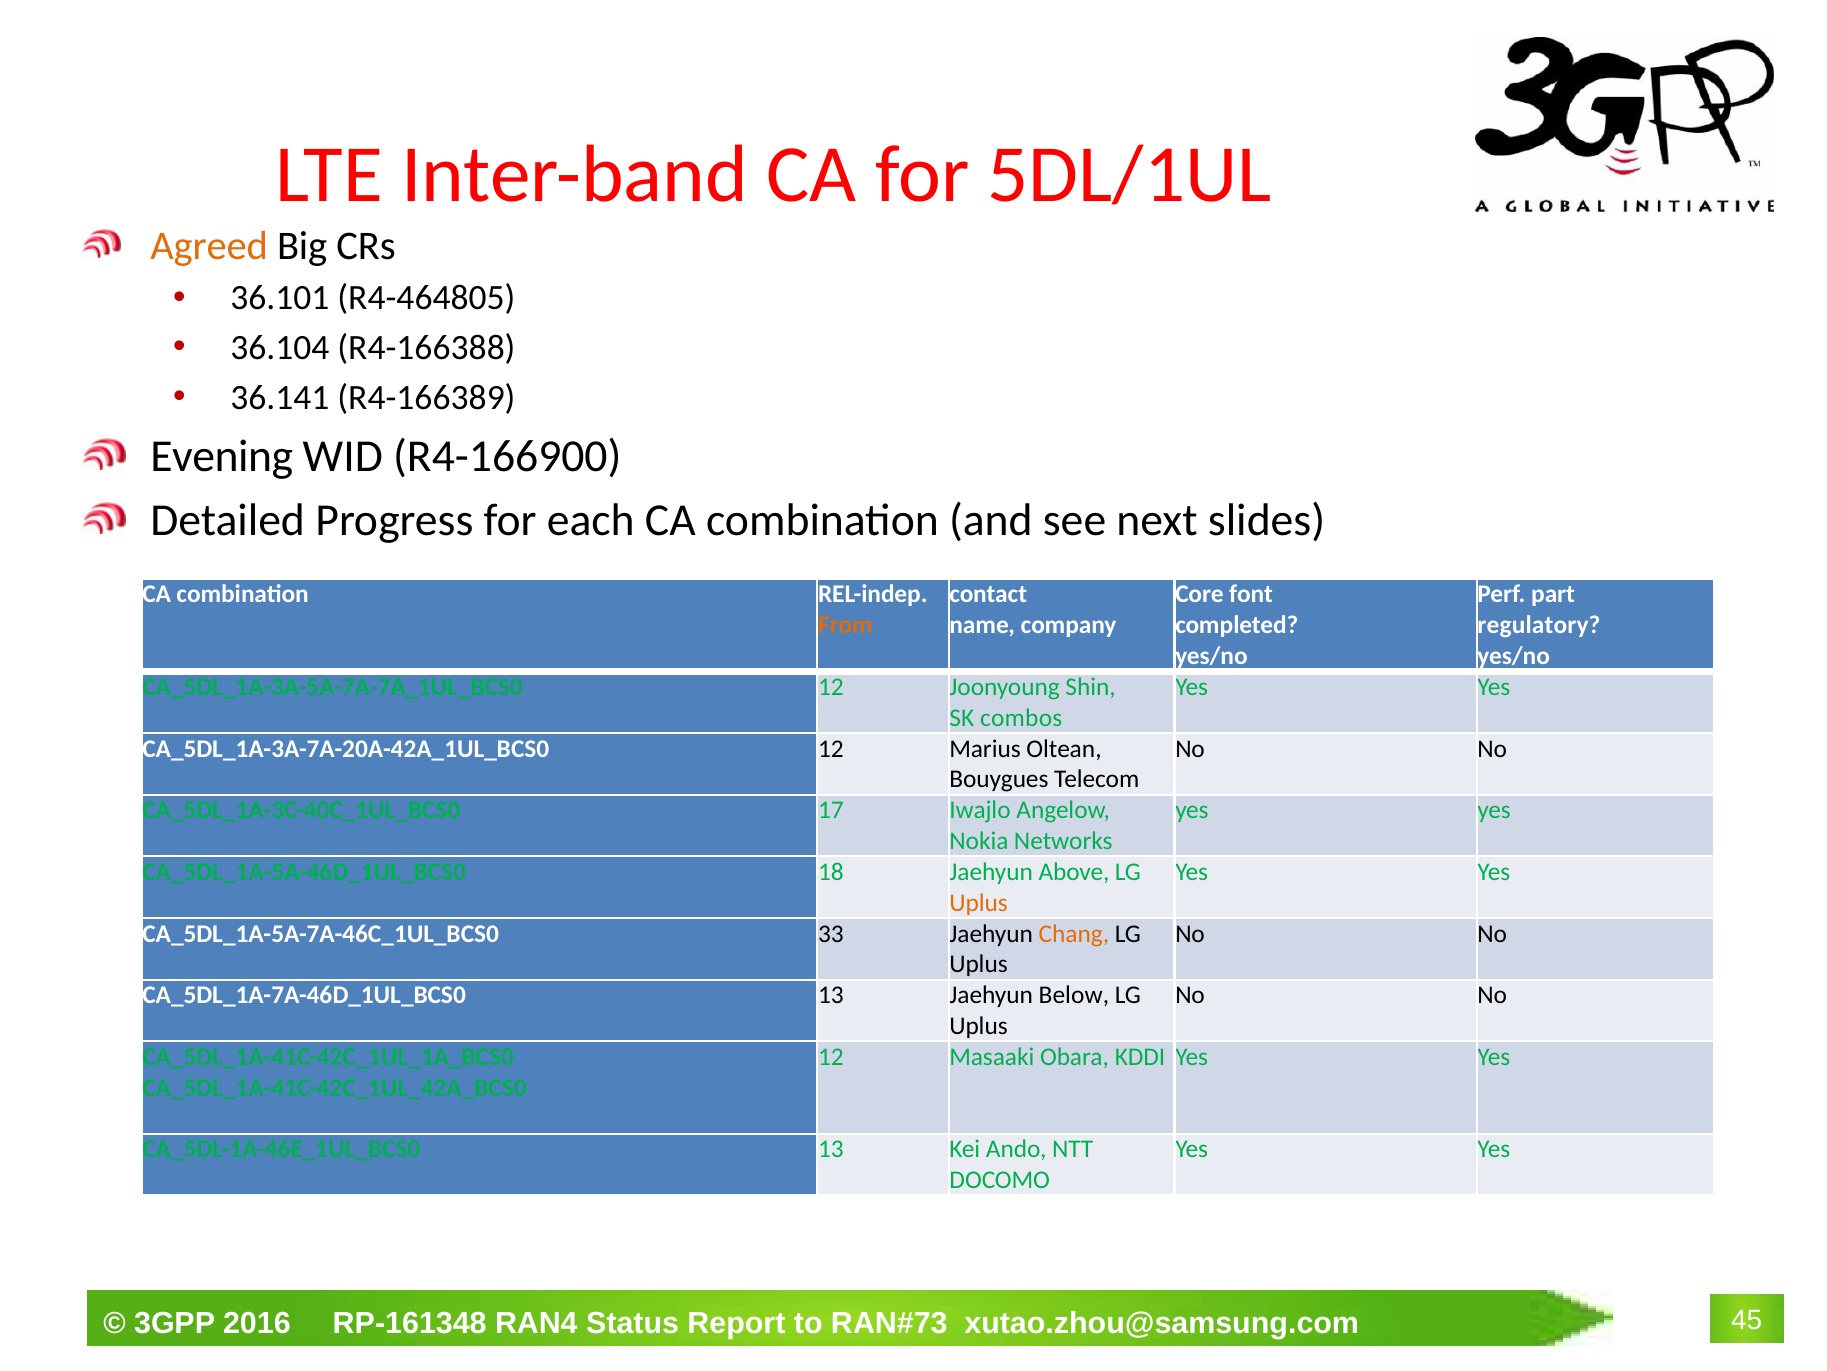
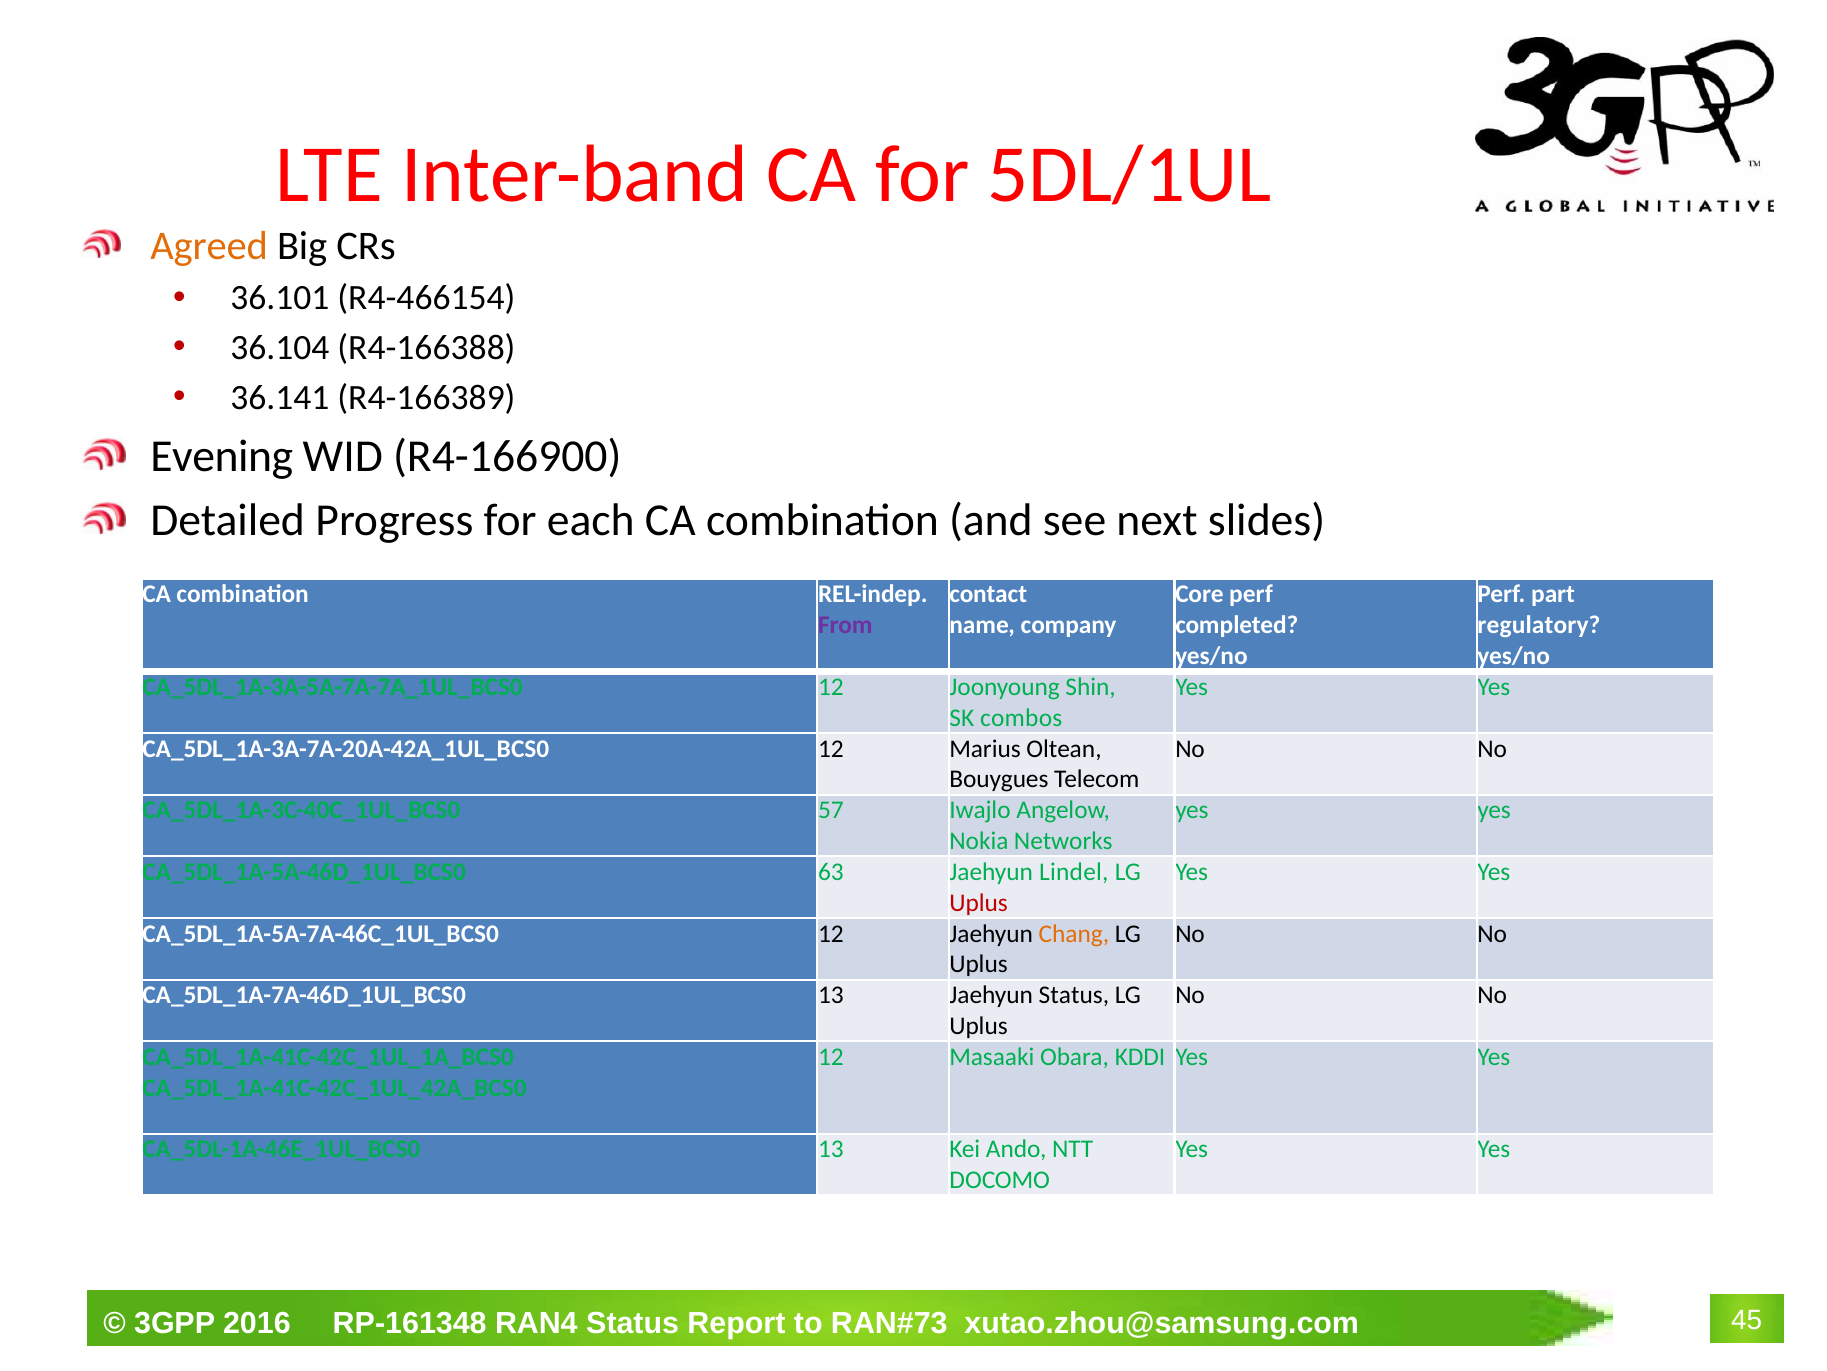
R4-464805: R4-464805 -> R4-466154
Core font: font -> perf
From colour: orange -> purple
17: 17 -> 57
18: 18 -> 63
Above: Above -> Lindel
Uplus at (979, 902) colour: orange -> red
33 at (831, 933): 33 -> 12
Jaehyun Below: Below -> Status
